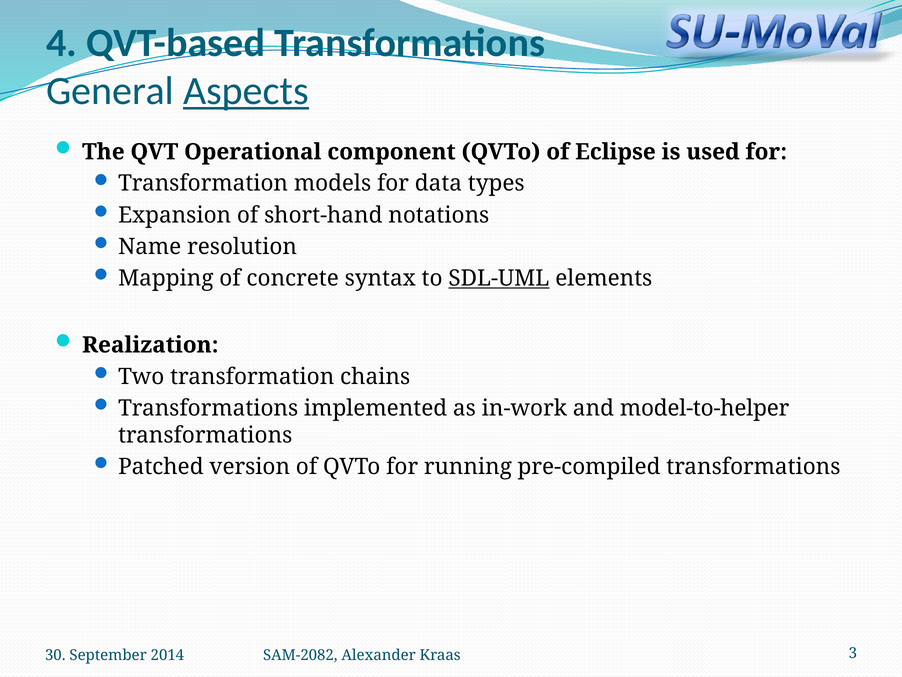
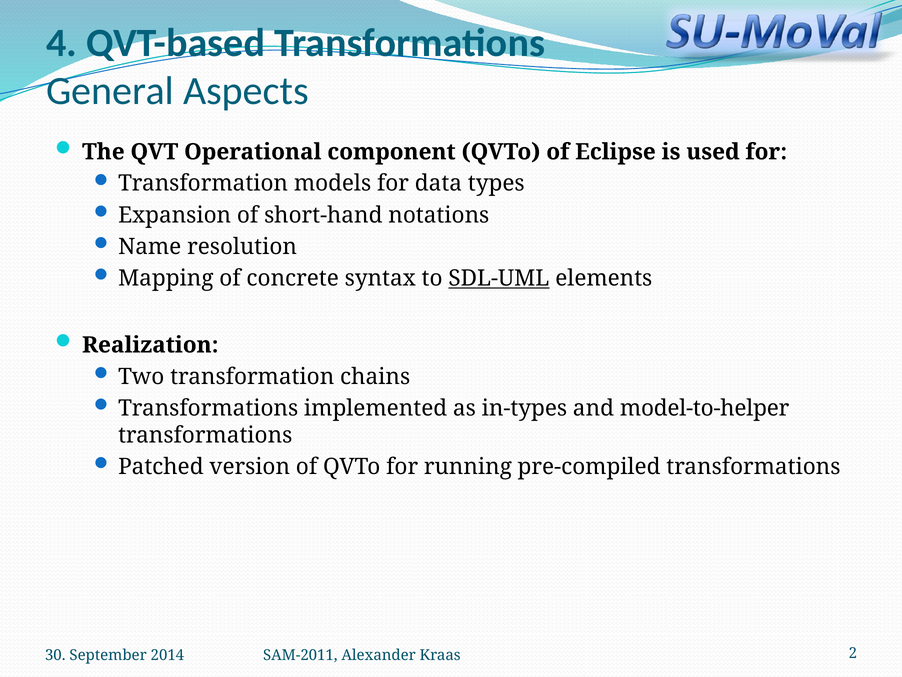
Aspects underline: present -> none
in-work: in-work -> in-types
SAM-2082: SAM-2082 -> SAM-2011
3: 3 -> 2
